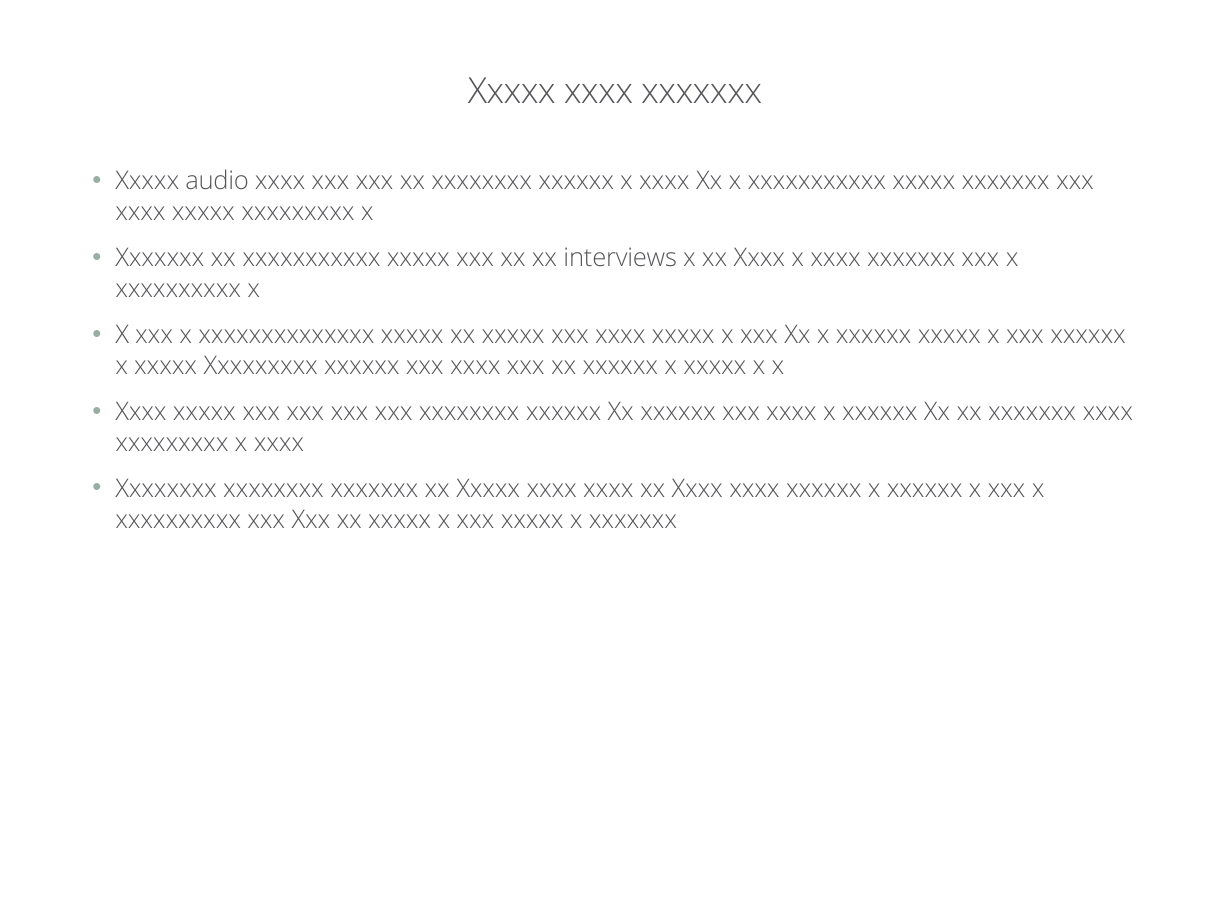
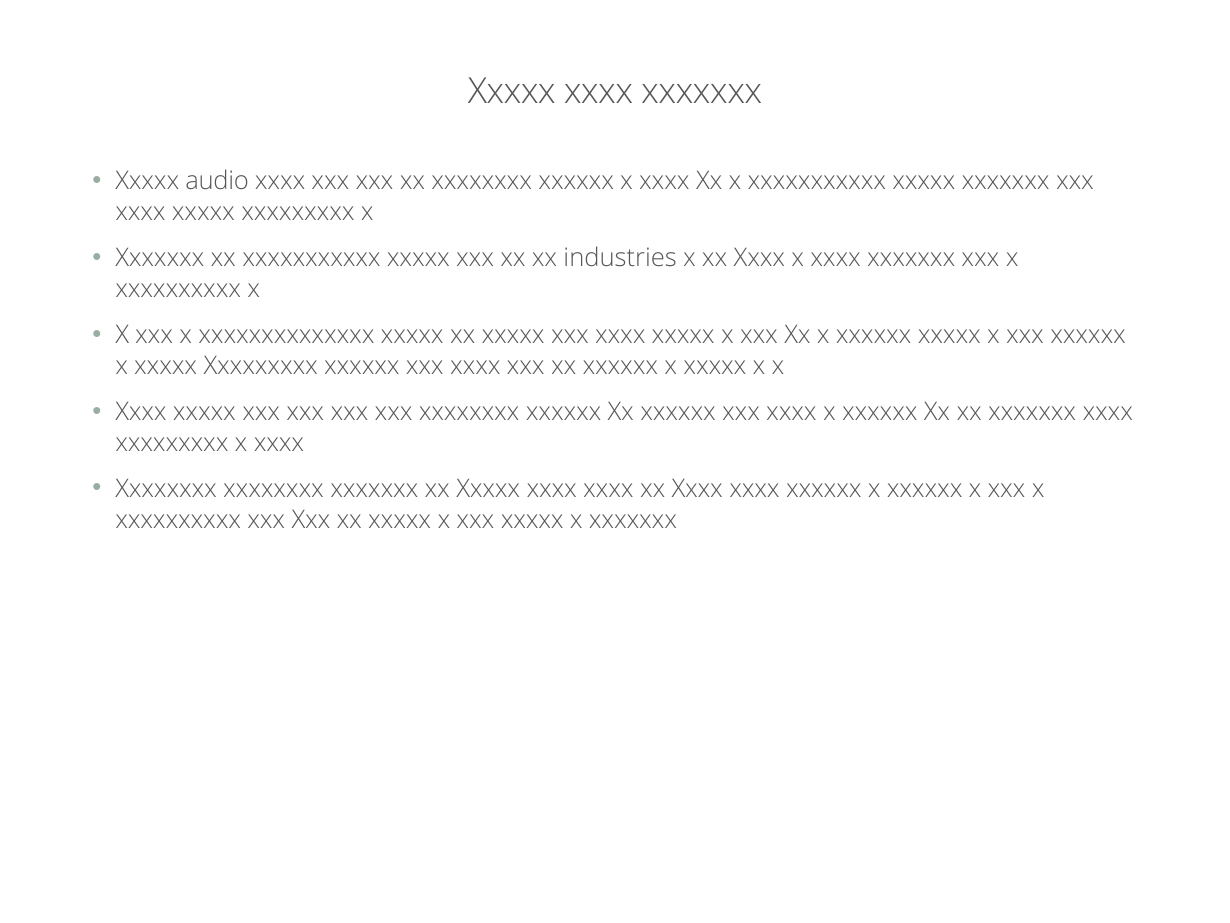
interviews: interviews -> industries
